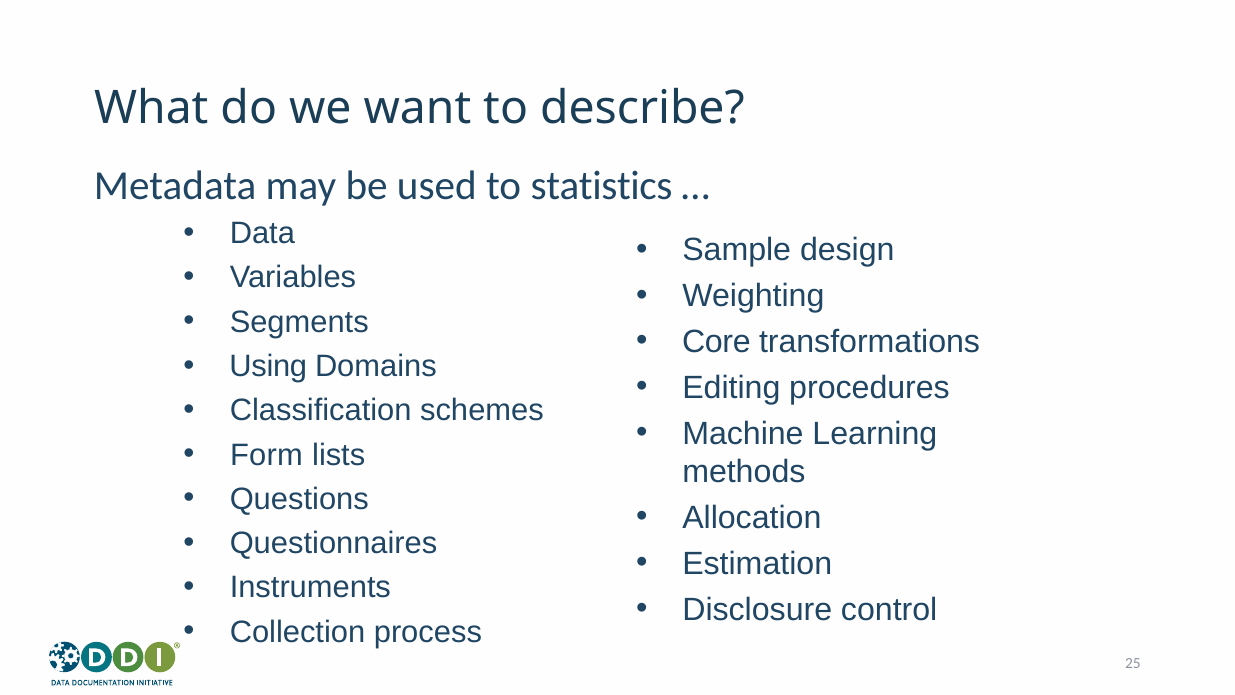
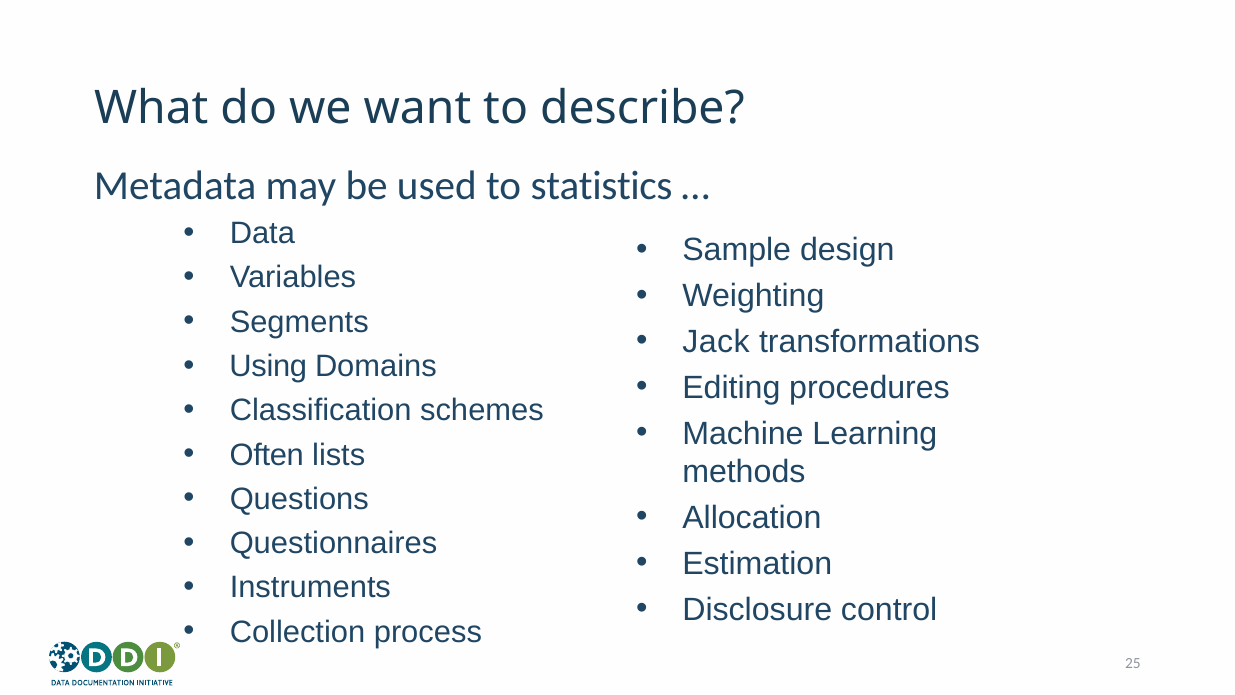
Core: Core -> Jack
Form: Form -> Often
